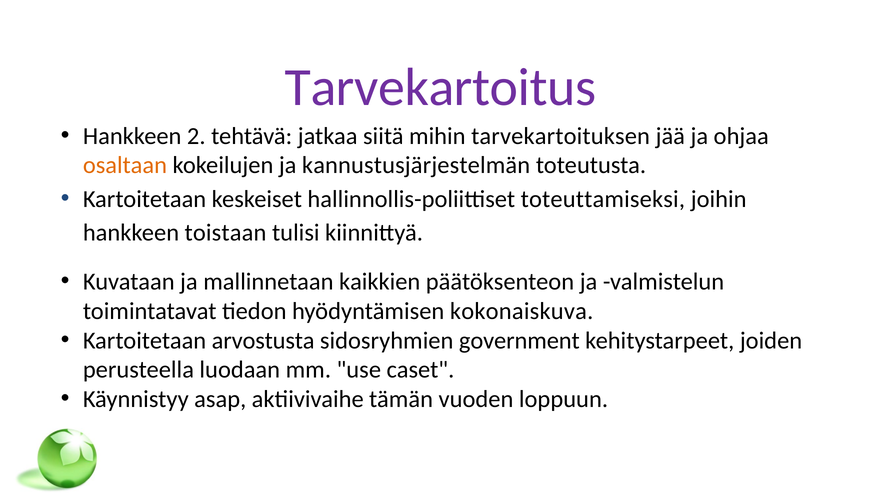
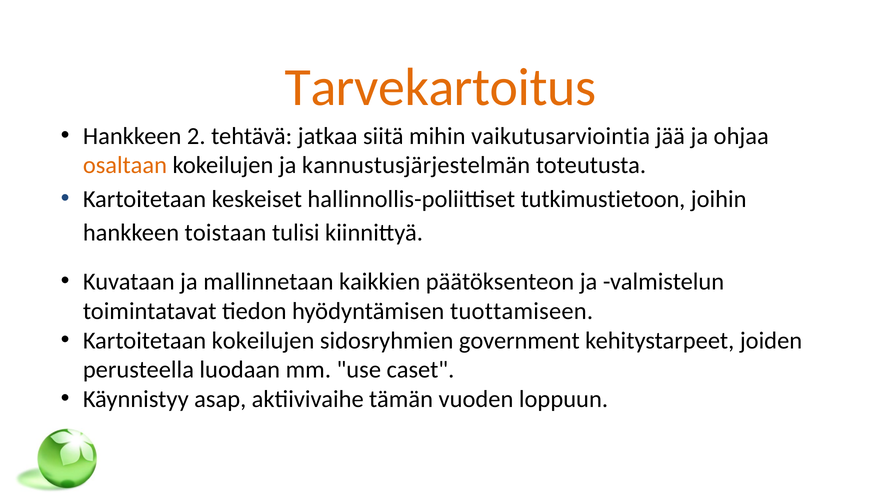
Tarvekartoitus colour: purple -> orange
tarvekartoituksen: tarvekartoituksen -> vaikutusarviointia
toteuttamiseksi: toteuttamiseksi -> tutkimustietoon
kokonaiskuva: kokonaiskuva -> tuottamiseen
Kartoitetaan arvostusta: arvostusta -> kokeilujen
